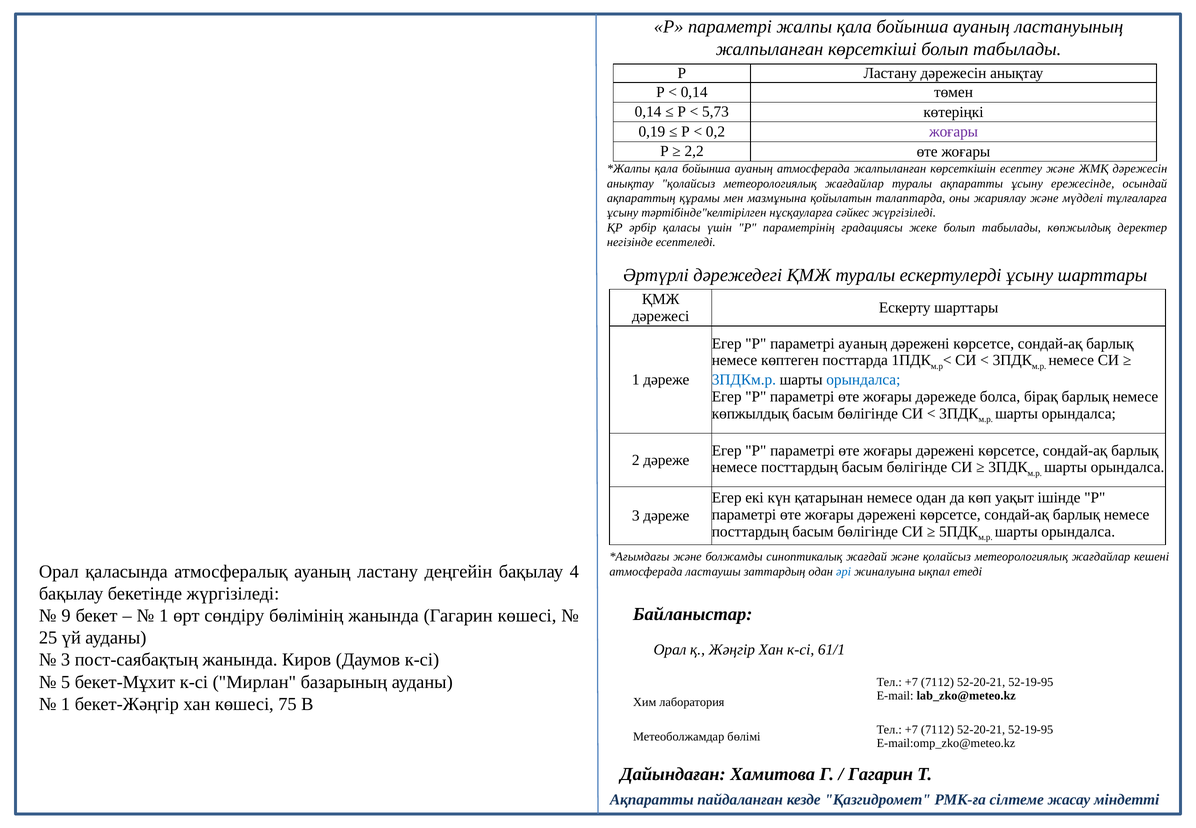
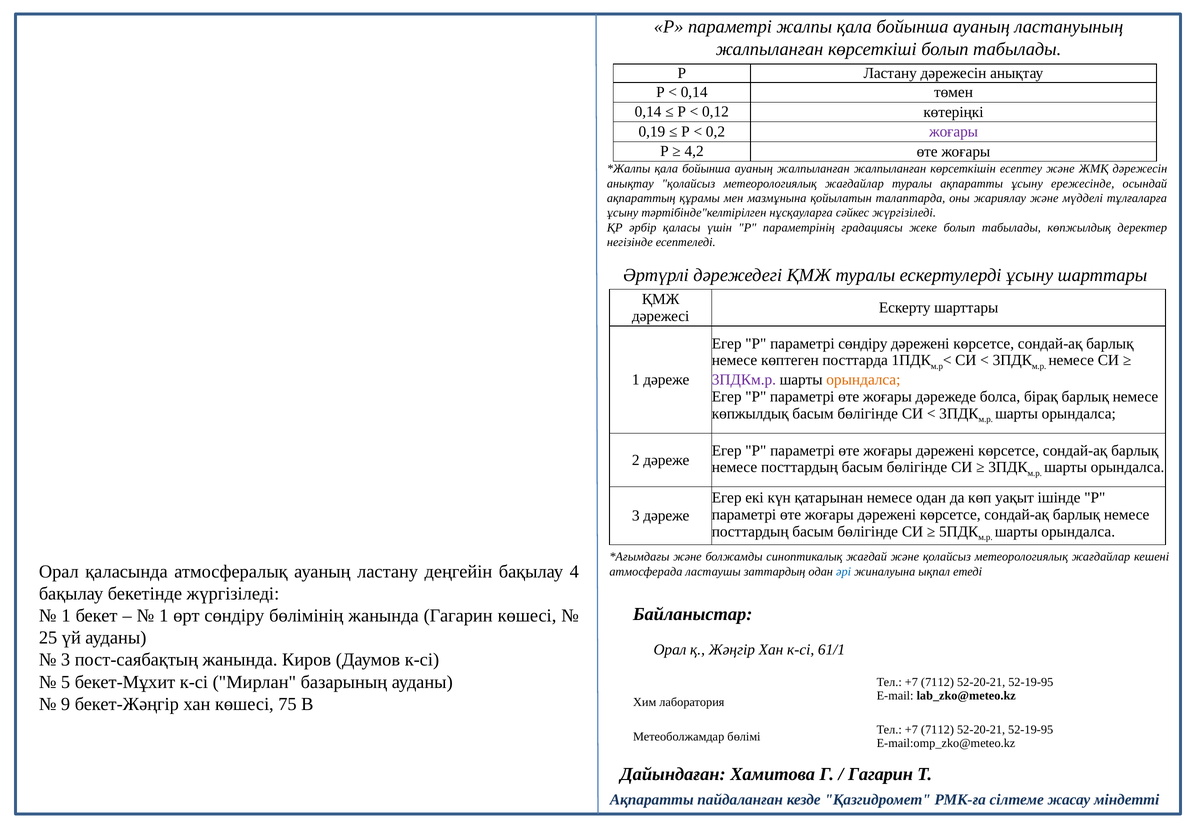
5,73: 5,73 -> 0,12
2,2: 2,2 -> 4,2
ауаның атмосферада: атмосферада -> жалпыланған
параметрі ауаның: ауаның -> сөндіру
3ПДКм.р colour: blue -> purple
орындалса at (863, 380) colour: blue -> orange
9 at (66, 616): 9 -> 1
1 at (66, 704): 1 -> 9
